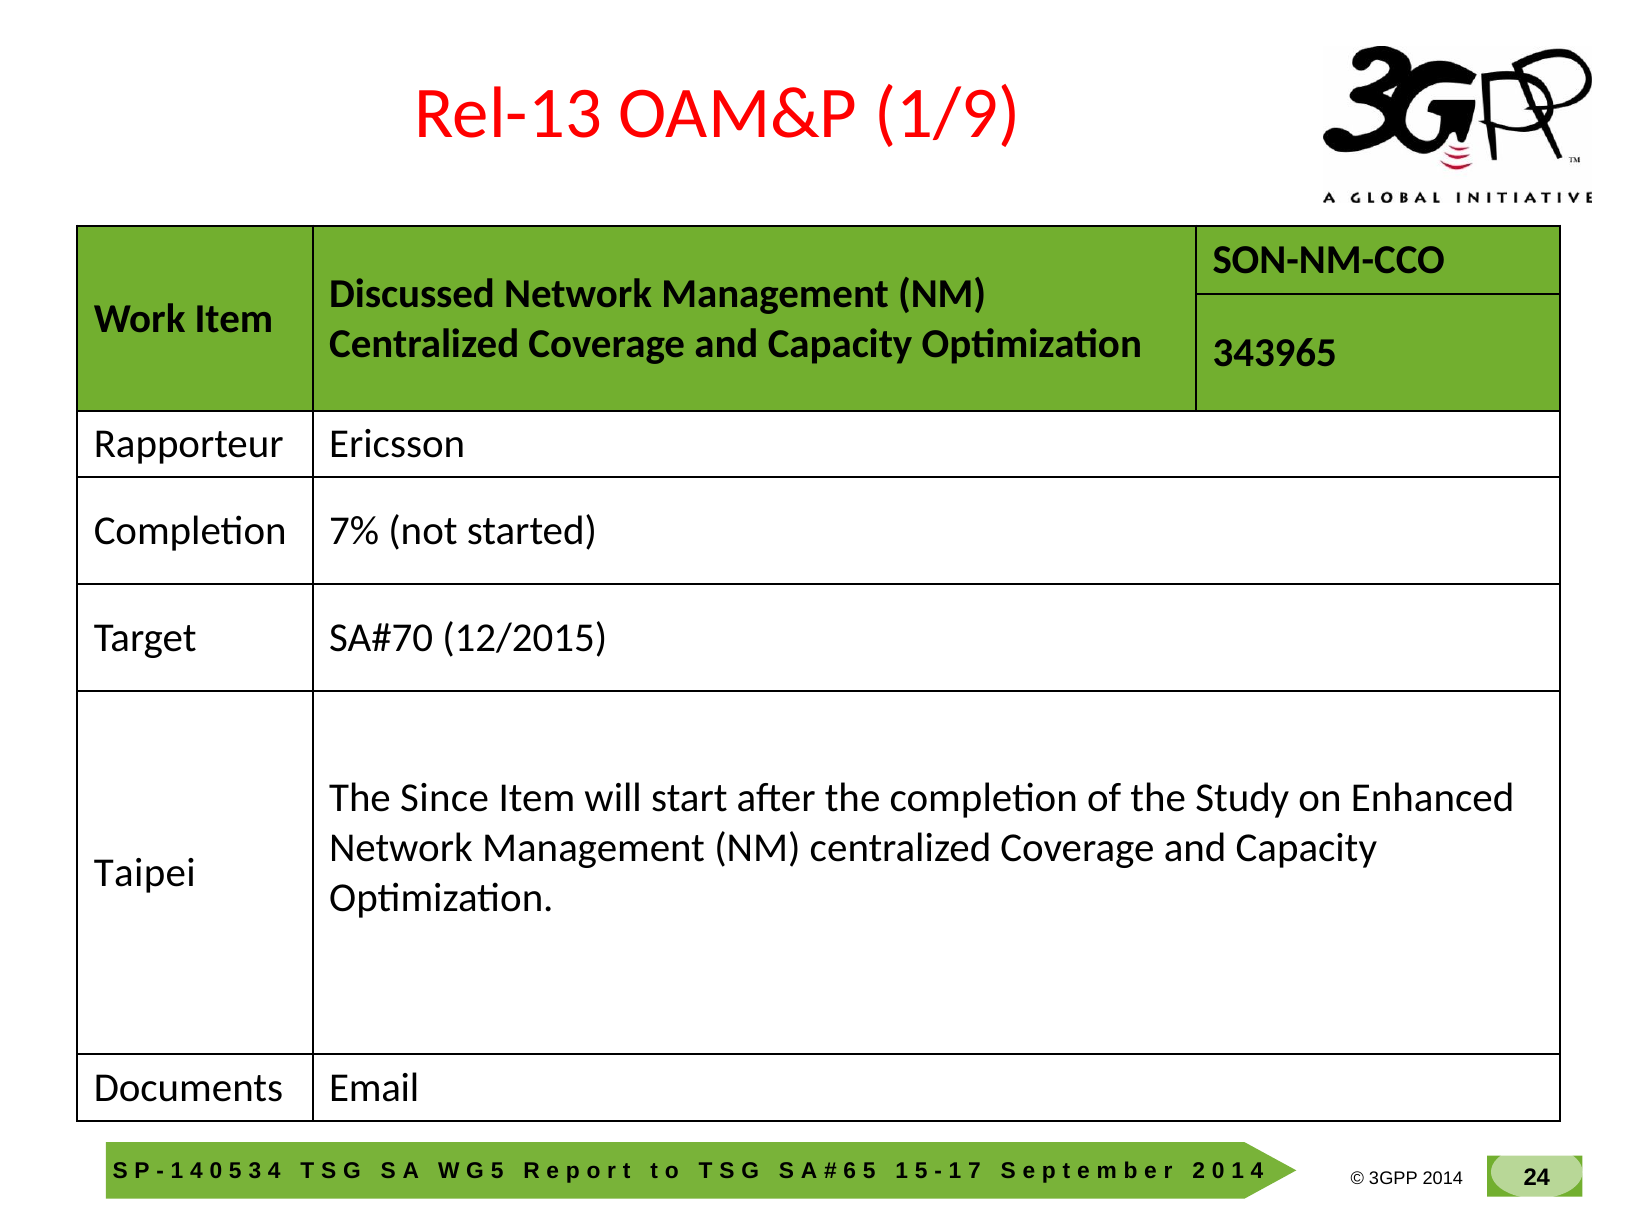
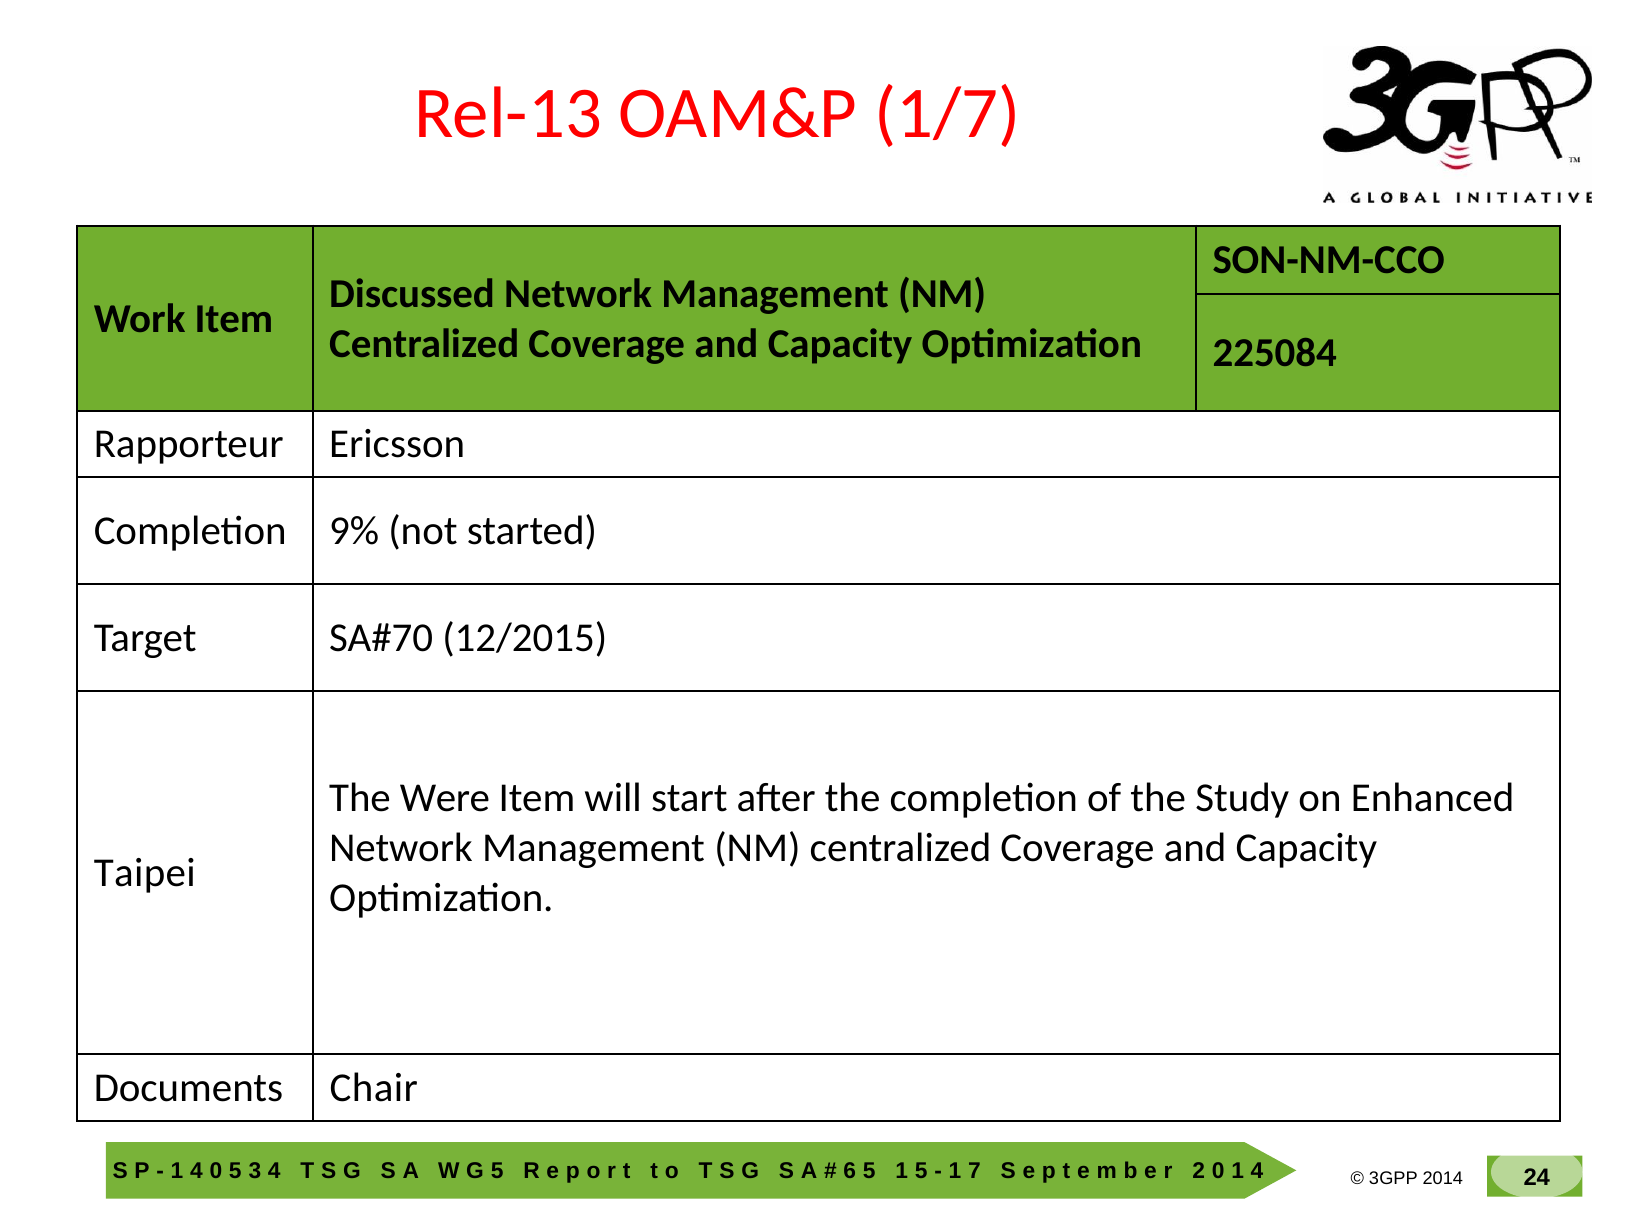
1/9: 1/9 -> 1/7
343965: 343965 -> 225084
7%: 7% -> 9%
Since: Since -> Were
Email: Email -> Chair
